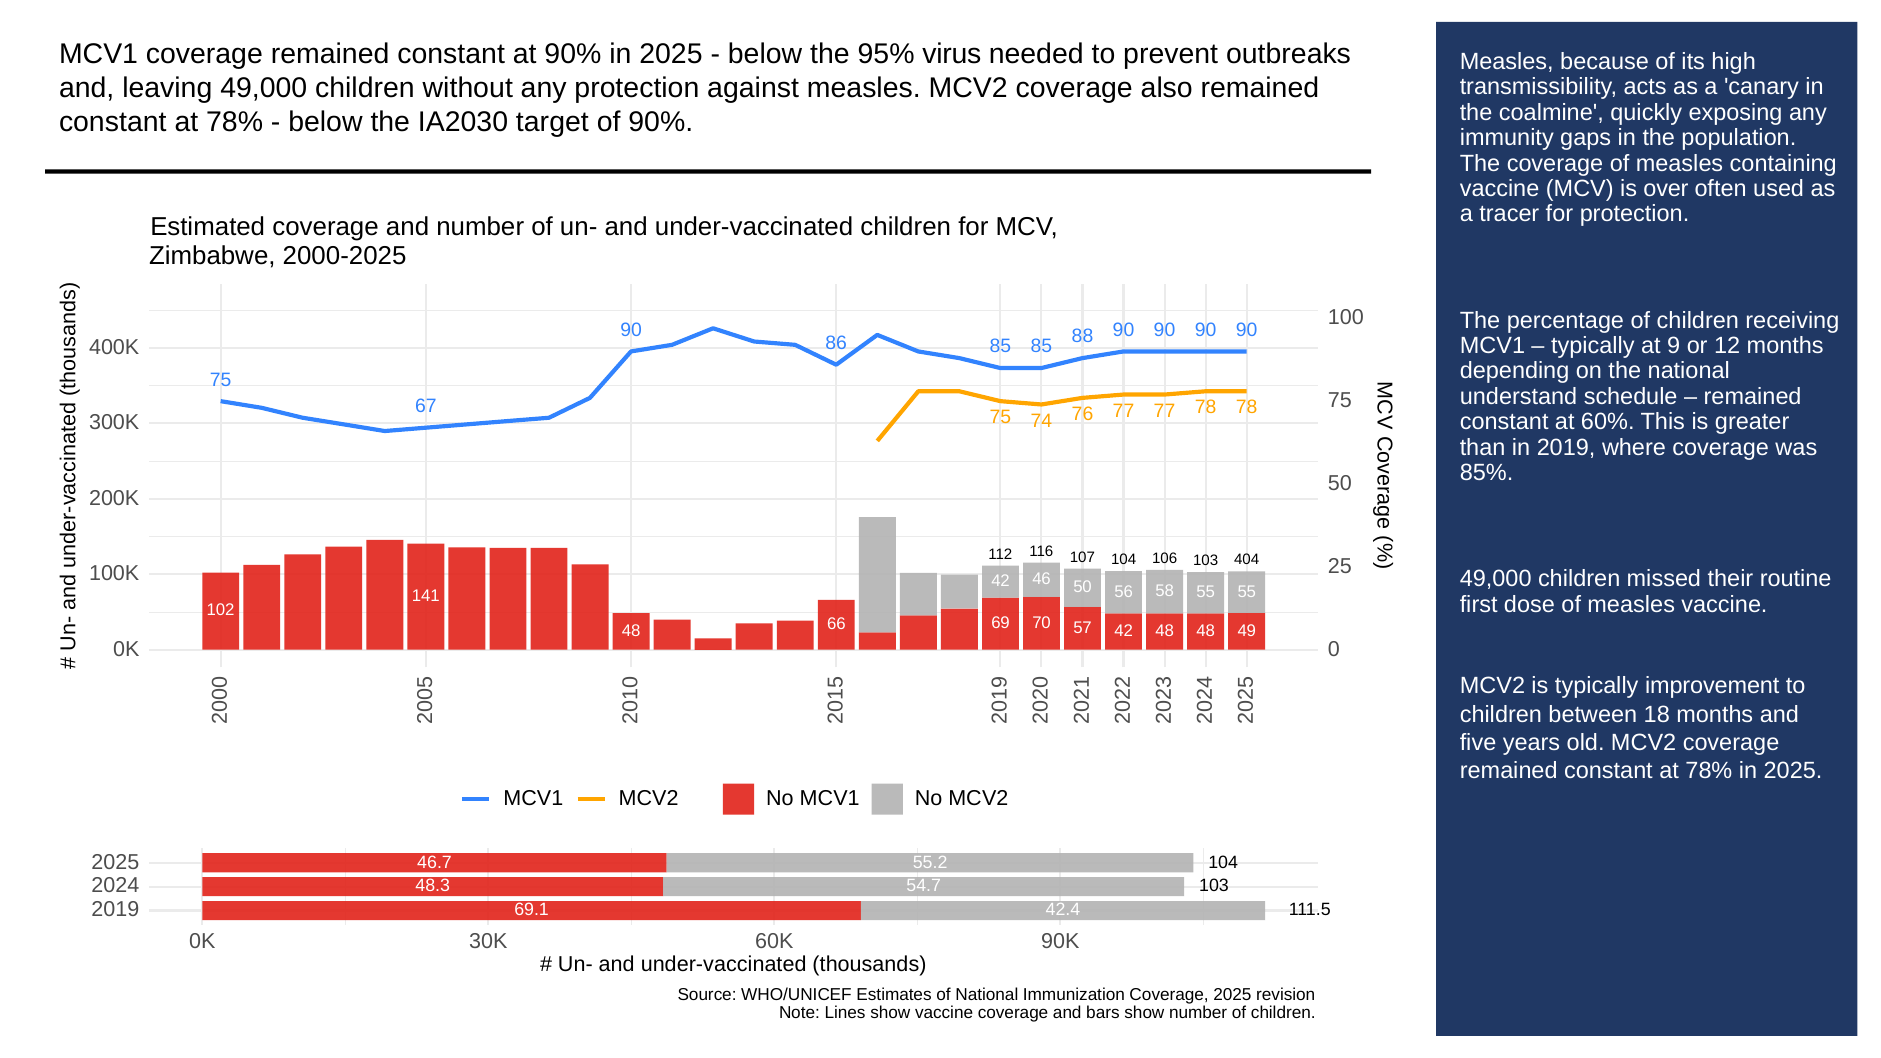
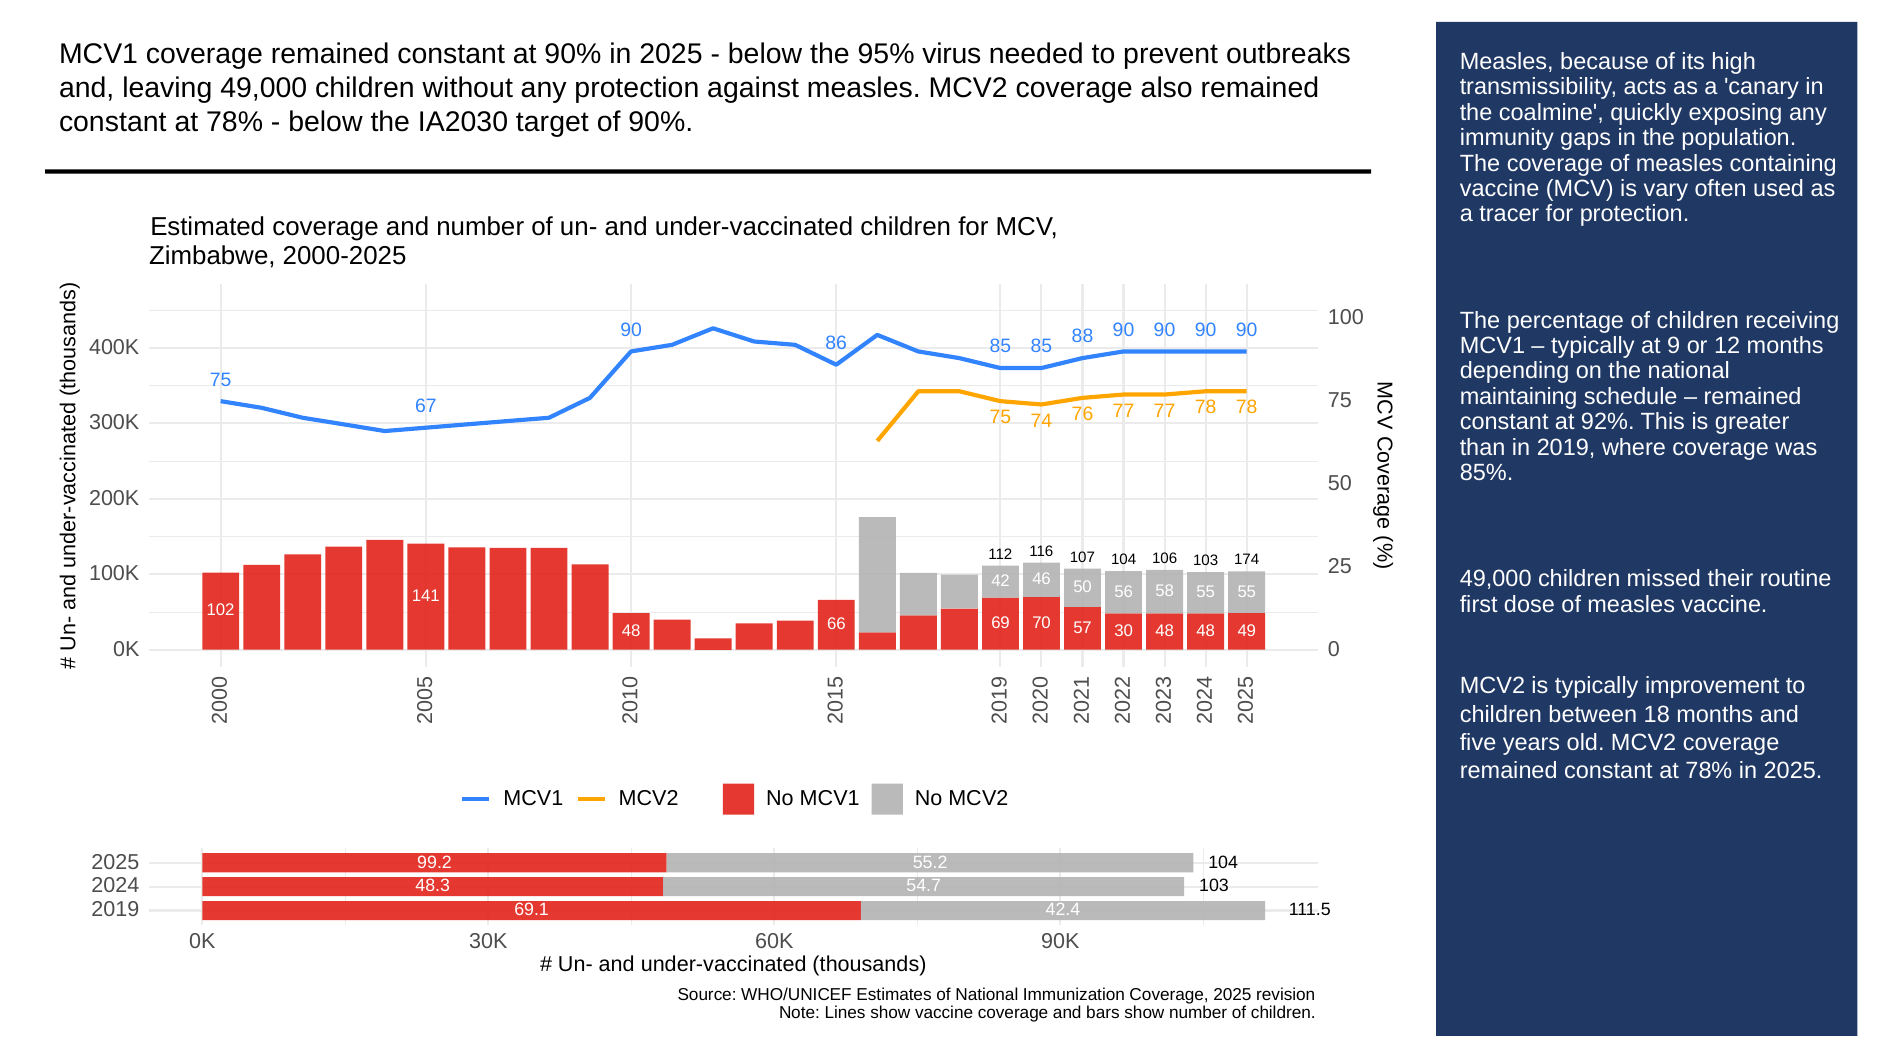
over: over -> vary
understand: understand -> maintaining
60%: 60% -> 92%
404: 404 -> 174
57 42: 42 -> 30
46.7: 46.7 -> 99.2
